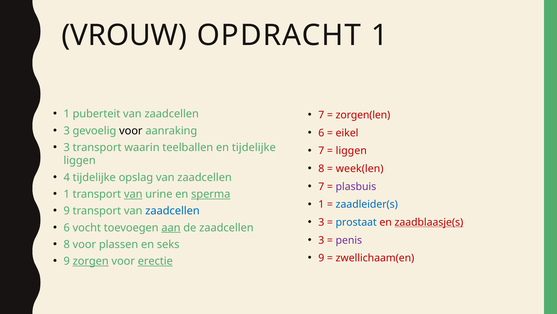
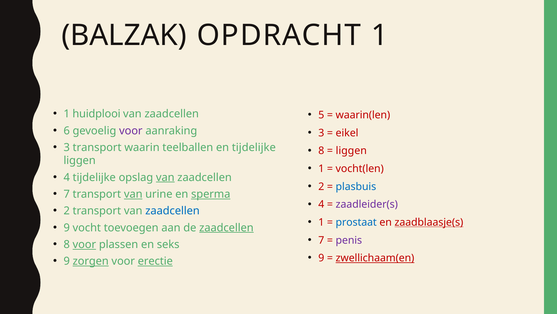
VROUW: VROUW -> BALZAK
puberteit: puberteit -> huidplooi
7 at (321, 115): 7 -> 5
zorgen(len: zorgen(len -> waarin(len
3 at (67, 130): 3 -> 6
voor at (131, 130) colour: black -> purple
6 at (321, 133): 6 -> 3
7 at (321, 150): 7 -> 8
8 at (321, 168): 8 -> 1
week(len: week(len -> vocht(len
van at (165, 177) underline: none -> present
7 at (321, 186): 7 -> 2
plasbuis colour: purple -> blue
1 at (67, 194): 1 -> 7
1 at (321, 204): 1 -> 4
zaadleider(s colour: blue -> purple
9 at (67, 210): 9 -> 2
3 at (321, 222): 3 -> 1
6 at (67, 227): 6 -> 9
aan underline: present -> none
zaadcellen at (226, 227) underline: none -> present
3 at (321, 240): 3 -> 7
voor at (84, 244) underline: none -> present
zwellichaam(en underline: none -> present
